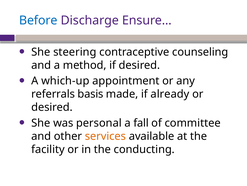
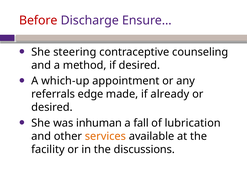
Before colour: blue -> red
basis: basis -> edge
personal: personal -> inhuman
committee: committee -> lubrication
conducting: conducting -> discussions
